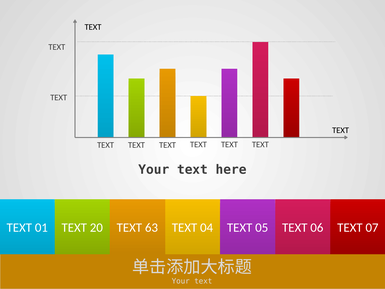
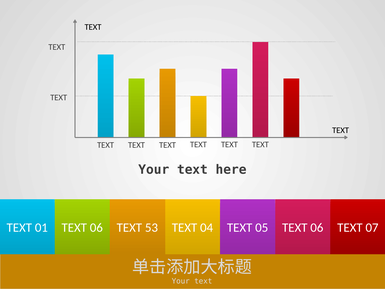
01 TEXT 20: 20 -> 06
63: 63 -> 53
